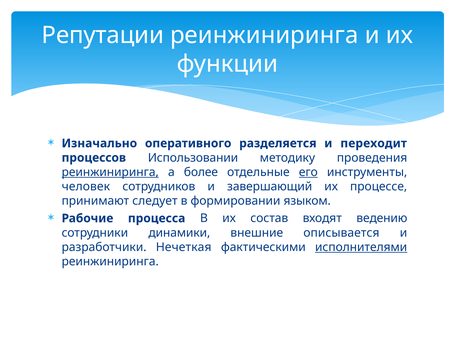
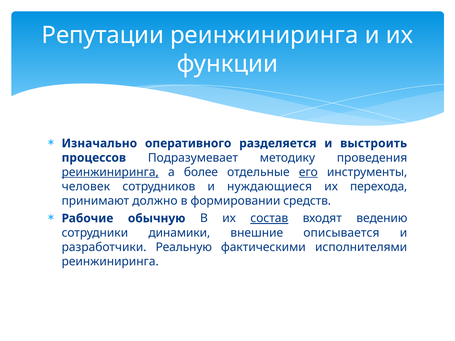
переходит: переходит -> выстроить
Использовании: Использовании -> Подразумевает
завершающий: завершающий -> нуждающиеся
процессе: процессе -> перехода
следует: следует -> должно
языком: языком -> средств
процесса: процесса -> обычную
состав underline: none -> present
Нечеткая: Нечеткая -> Реальную
исполнителями underline: present -> none
